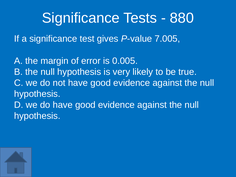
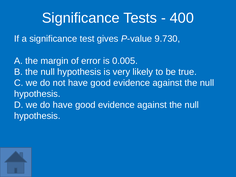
880: 880 -> 400
7.005: 7.005 -> 9.730
